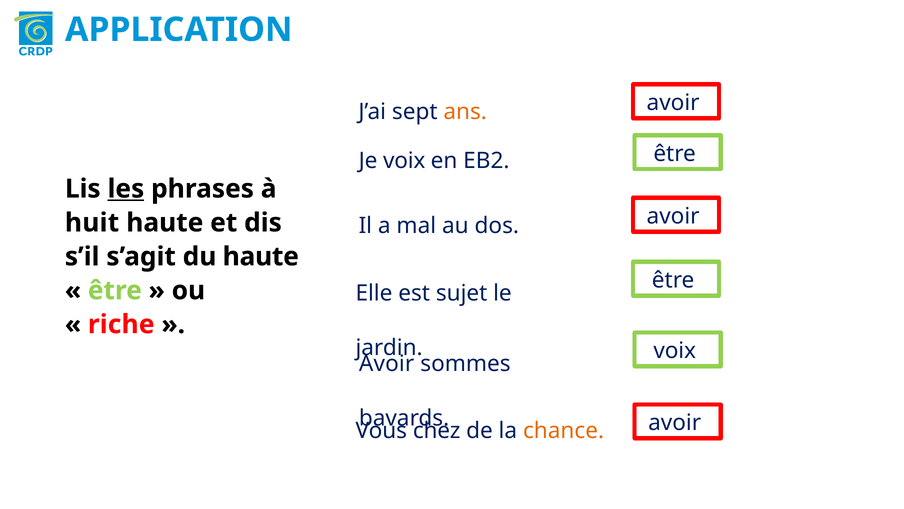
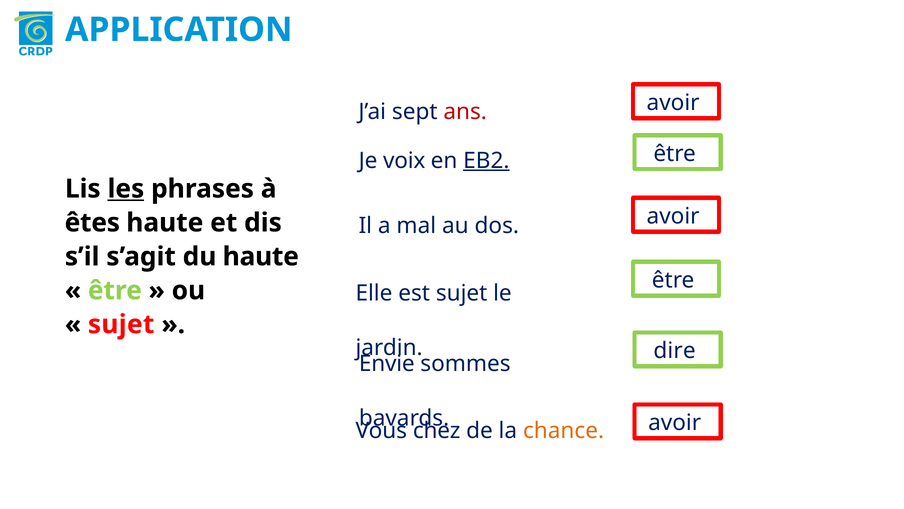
ans colour: orange -> red
EB2 underline: none -> present
huit: huit -> êtes
riche at (121, 324): riche -> sujet
voix at (675, 351): voix -> dire
Avoir at (387, 364): Avoir -> Envie
